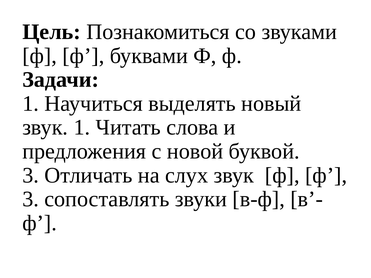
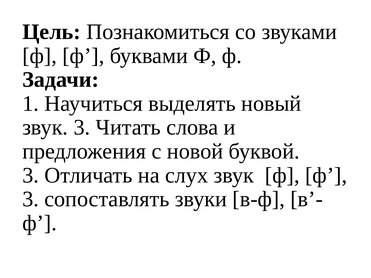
звук 1: 1 -> 3
